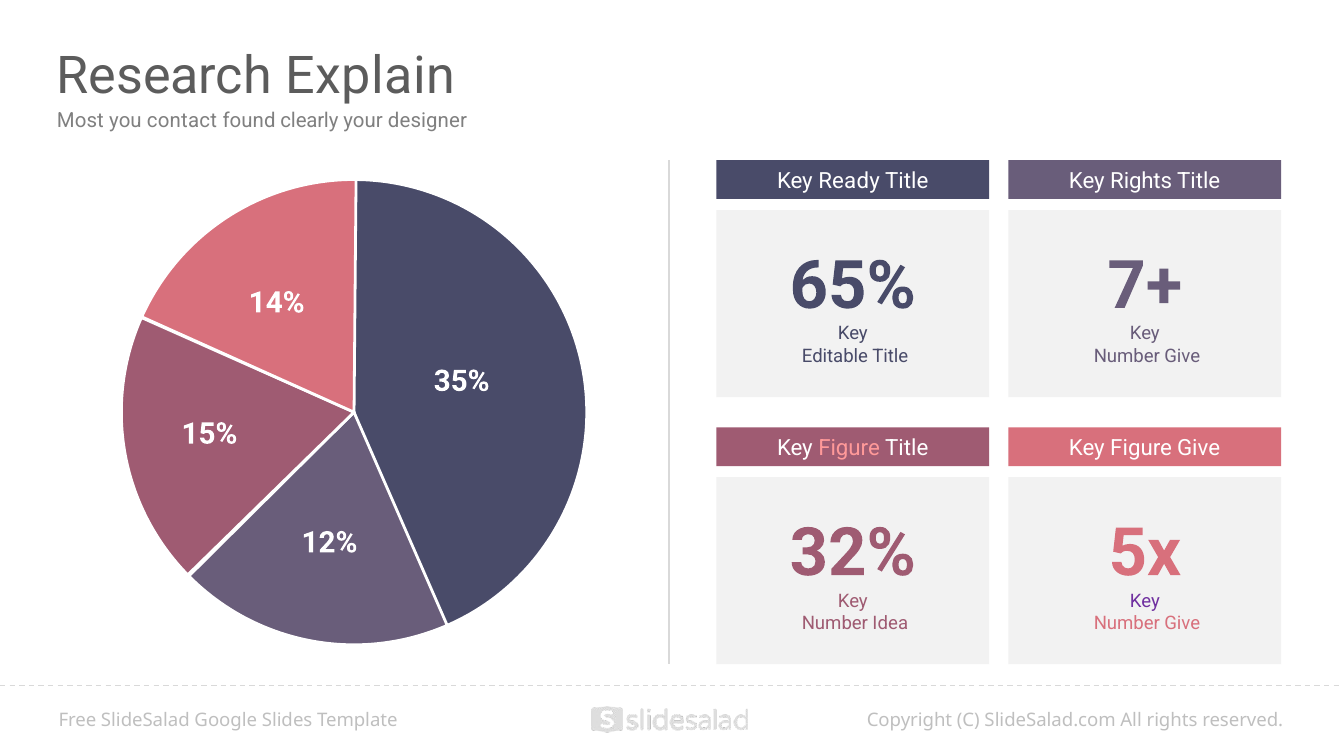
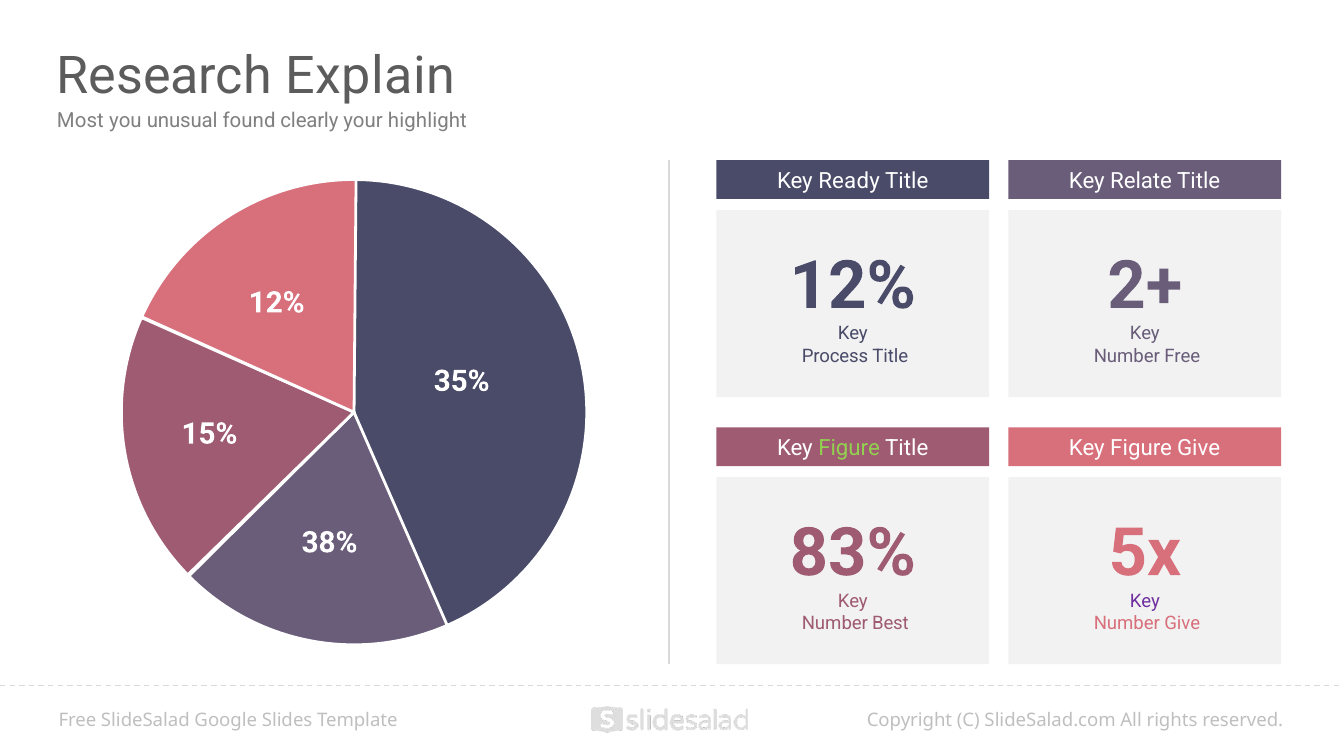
contact: contact -> unusual
designer: designer -> highlight
Key Rights: Rights -> Relate
65% at (853, 286): 65% -> 12%
7+: 7+ -> 2+
14% at (277, 303): 14% -> 12%
Editable: Editable -> Process
Give at (1182, 356): Give -> Free
Figure at (849, 448) colour: pink -> light green
32%: 32% -> 83%
12%: 12% -> 38%
Idea: Idea -> Best
